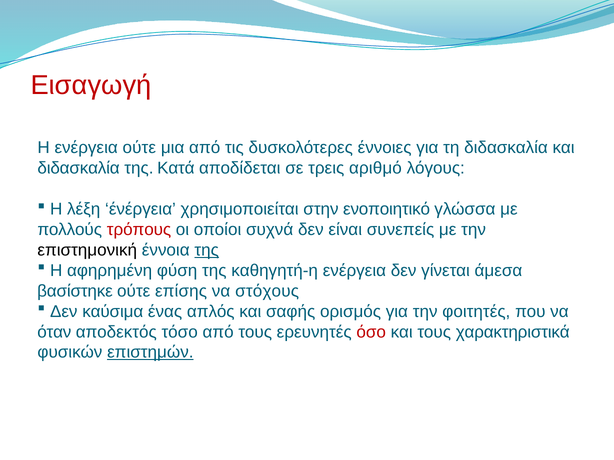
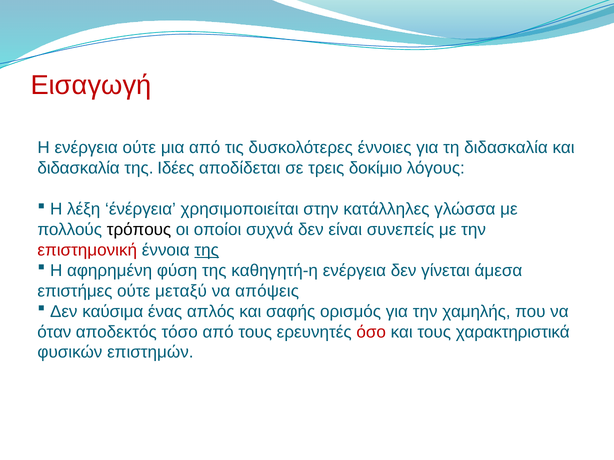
Κατά: Κατά -> Ιδέες
αριθμό: αριθμό -> δοκίμιο
ενοποιητικό: ενοποιητικό -> κατάλληλες
τρόπους colour: red -> black
επιστημονική colour: black -> red
βασίστηκε: βασίστηκε -> επιστήμες
επίσης: επίσης -> μεταξύ
στόχους: στόχους -> απόψεις
φοιτητές: φοιτητές -> χαμηλής
επιστημών underline: present -> none
